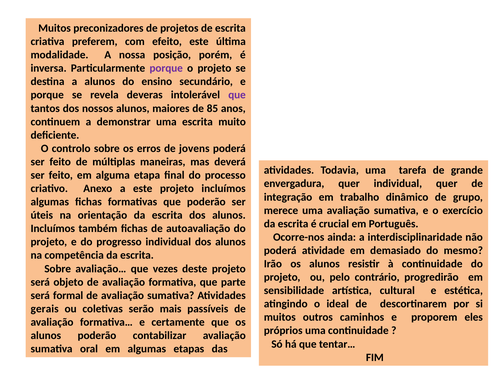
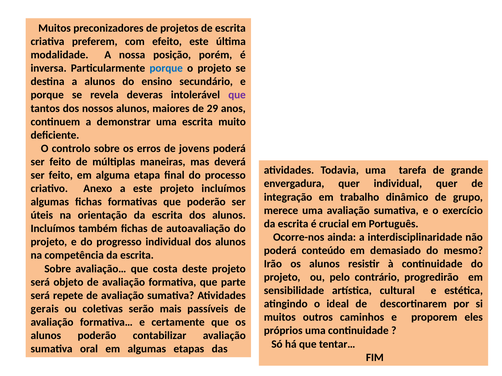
porque at (166, 68) colour: purple -> blue
85: 85 -> 29
atividade: atividade -> conteúdo
vezes: vezes -> costa
formal: formal -> repete
